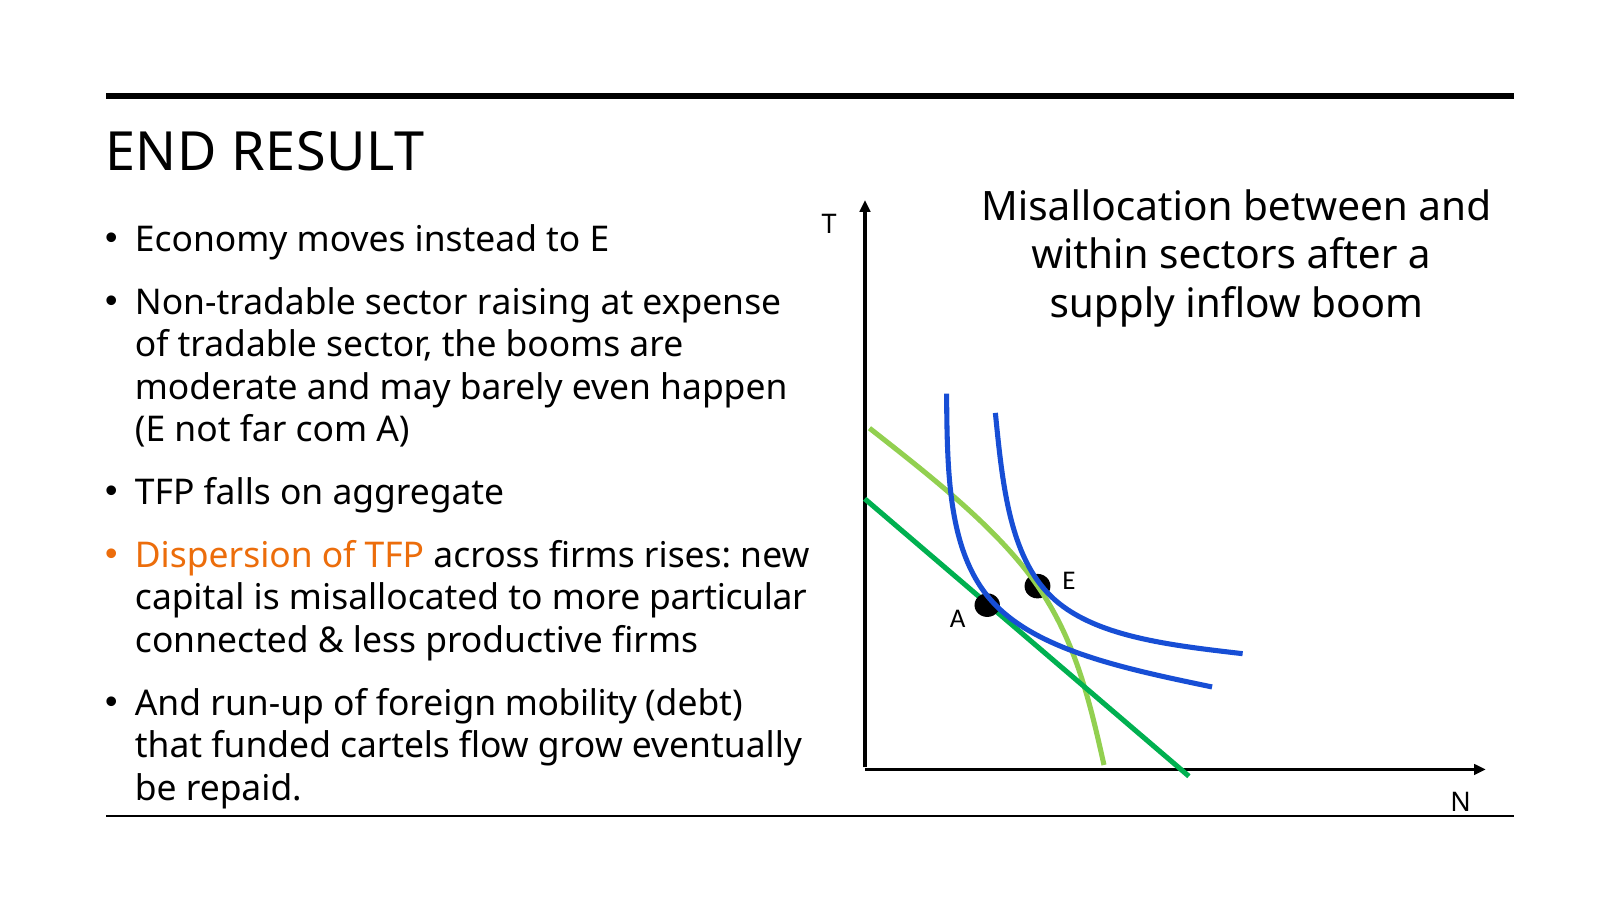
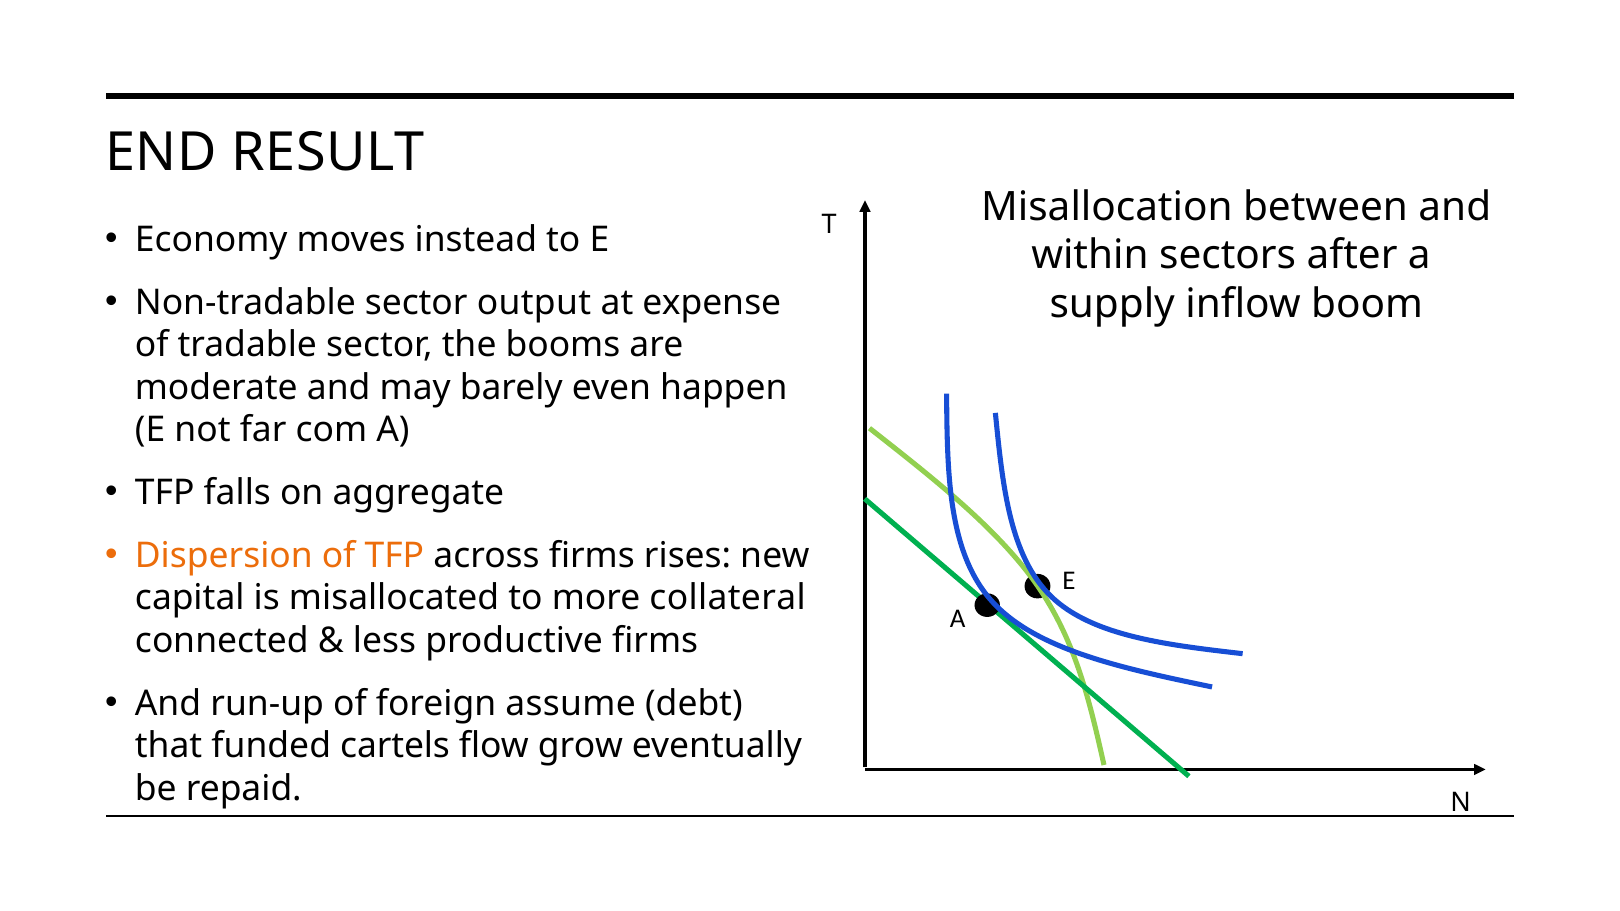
raising: raising -> output
particular: particular -> collateral
mobility: mobility -> assume
